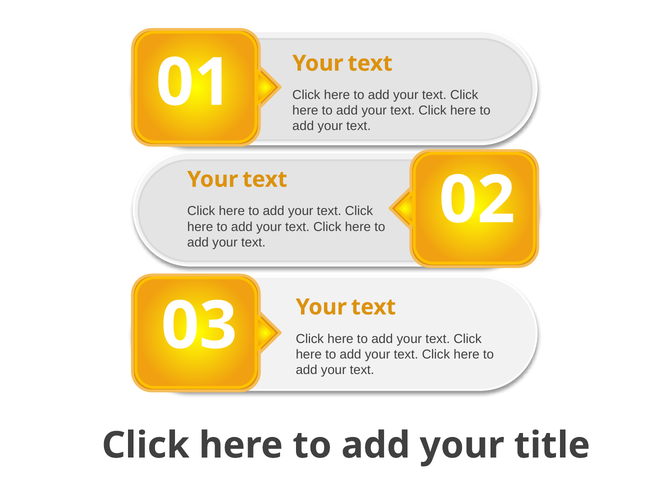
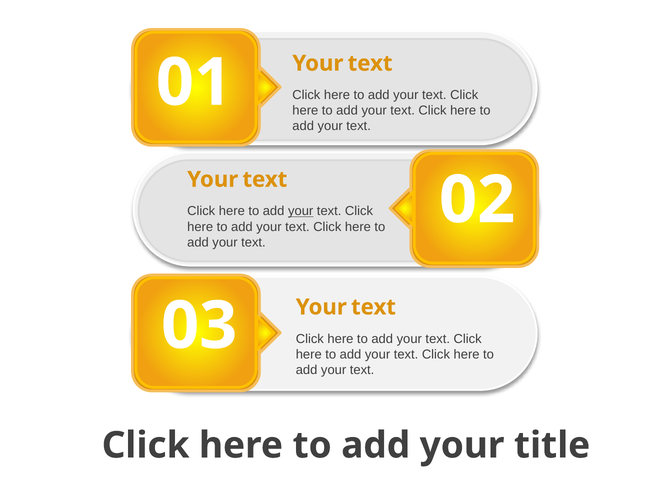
your at (301, 211) underline: none -> present
